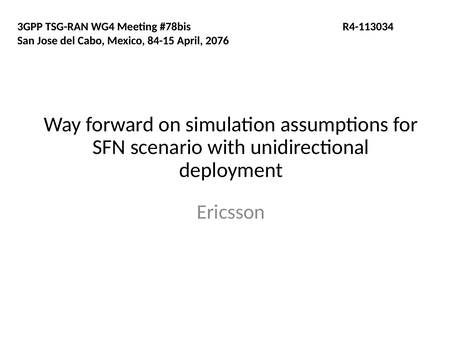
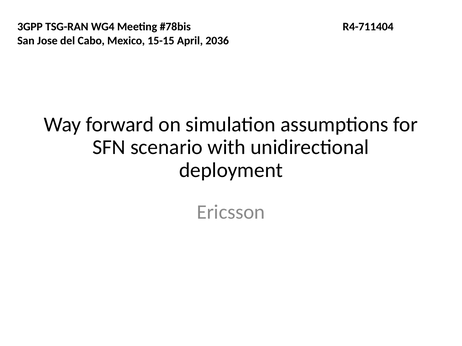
R4-113034: R4-113034 -> R4-711404
84-15: 84-15 -> 15-15
2076: 2076 -> 2036
